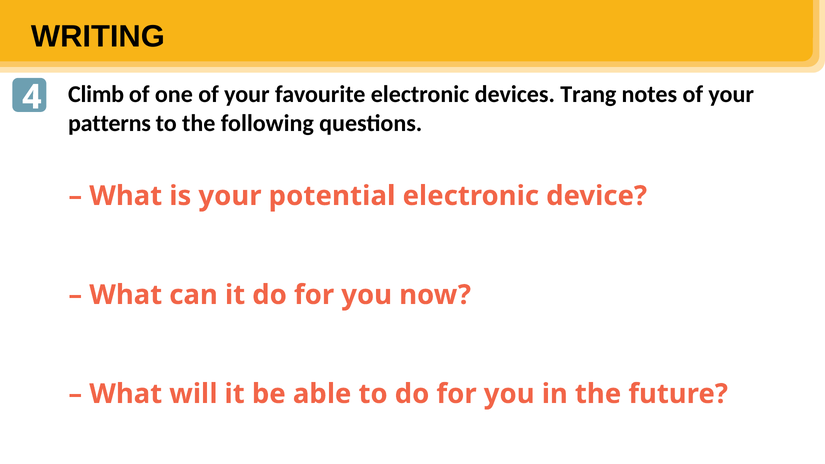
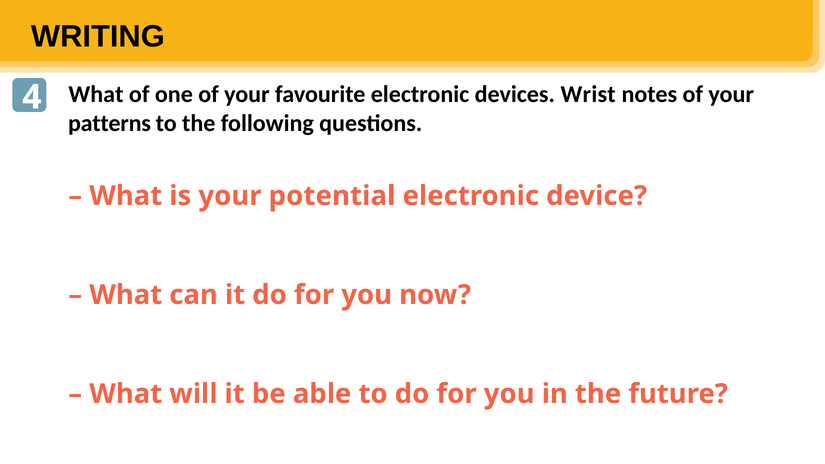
Climb at (96, 95): Climb -> What
Trang: Trang -> Wrist
